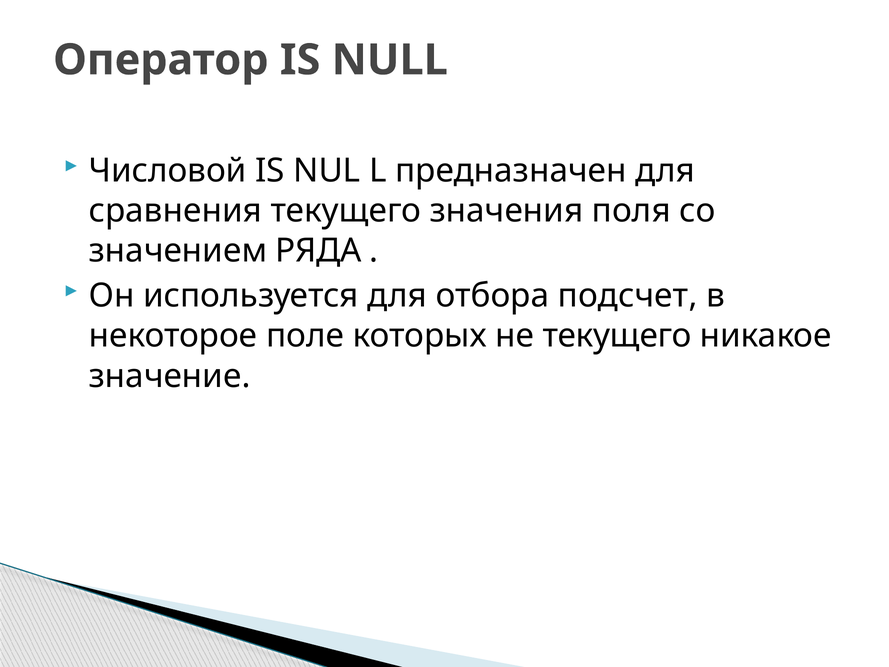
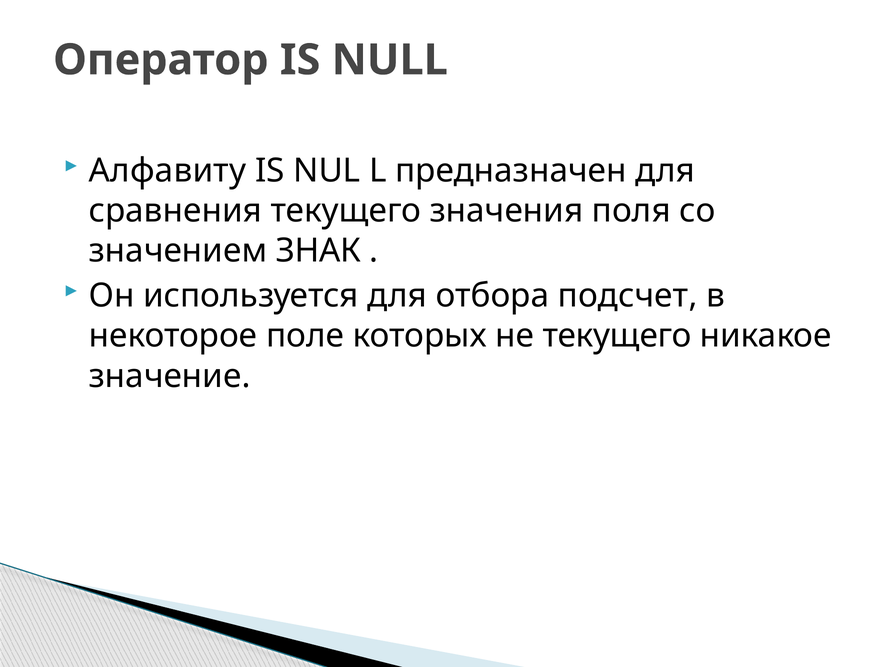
Числовой: Числовой -> Алфавиту
РЯДА: РЯДА -> ЗНАК
